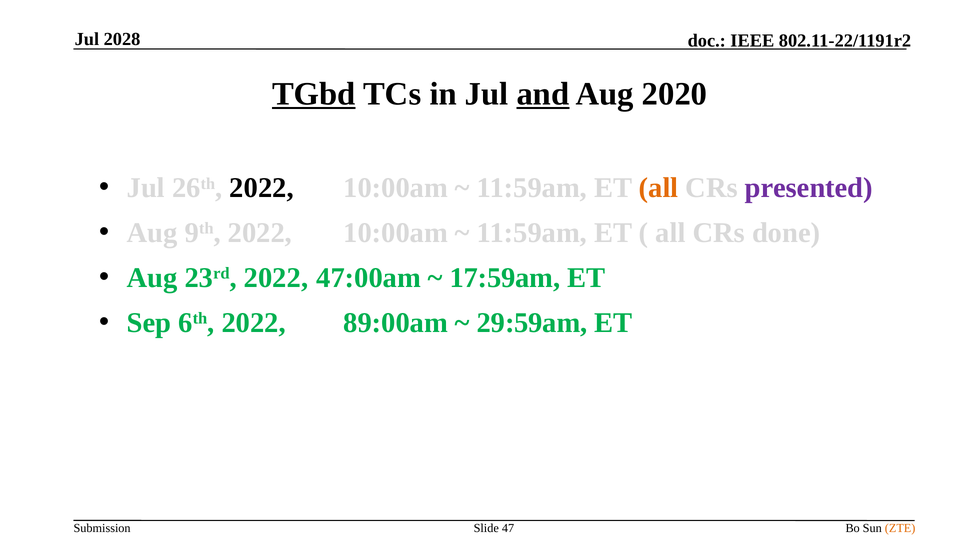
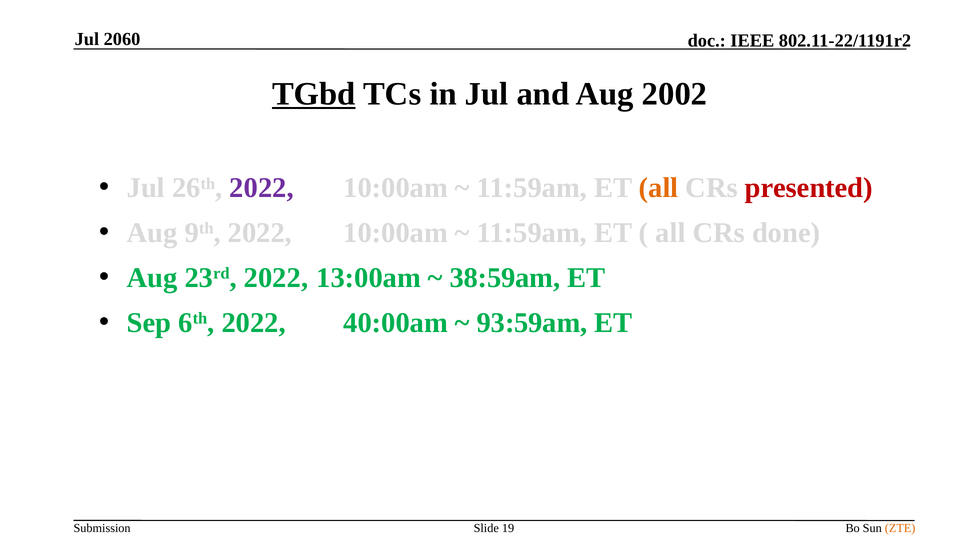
2028: 2028 -> 2060
and underline: present -> none
2020: 2020 -> 2002
2022 at (262, 188) colour: black -> purple
presented colour: purple -> red
47:00am: 47:00am -> 13:00am
17:59am: 17:59am -> 38:59am
89:00am: 89:00am -> 40:00am
29:59am: 29:59am -> 93:59am
47: 47 -> 19
